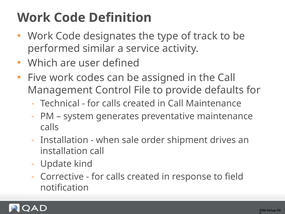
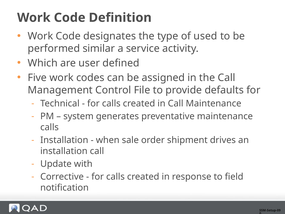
track: track -> used
kind: kind -> with
